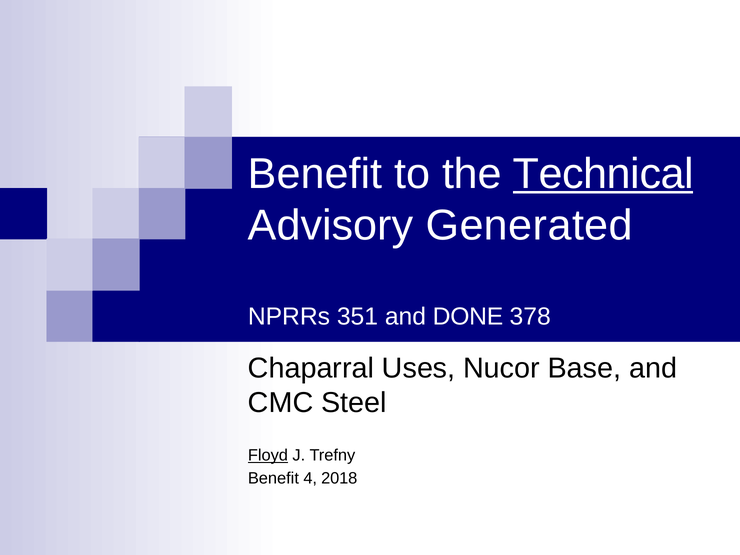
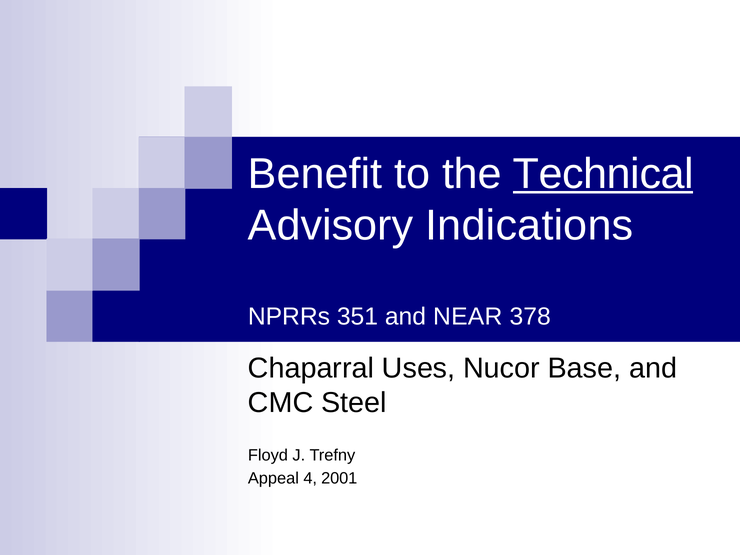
Generated: Generated -> Indications
DONE: DONE -> NEAR
Floyd underline: present -> none
Benefit at (273, 478): Benefit -> Appeal
2018: 2018 -> 2001
